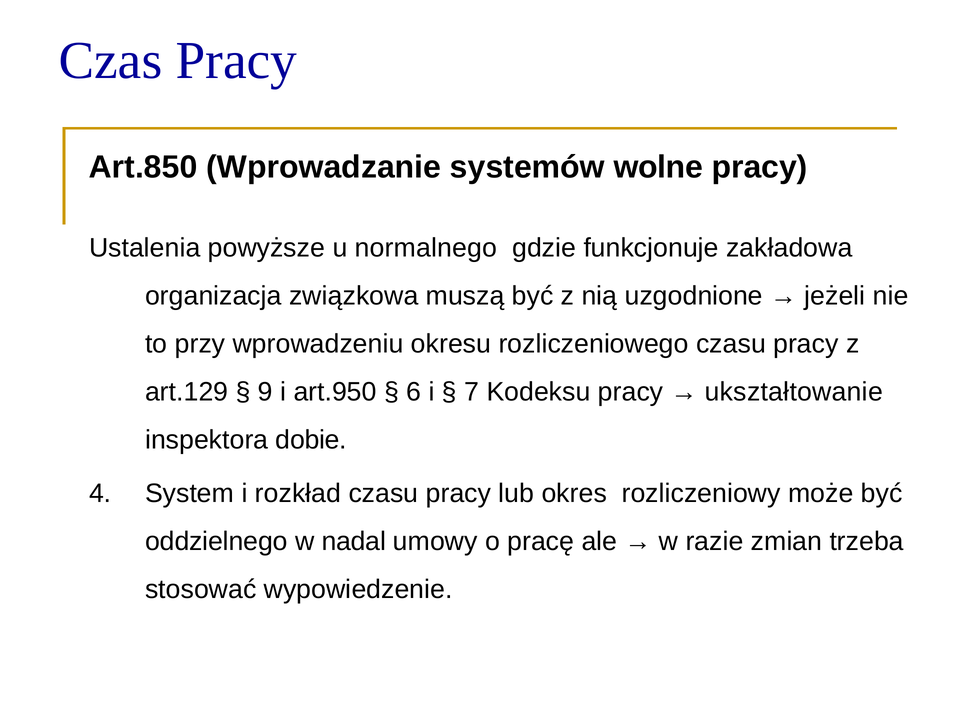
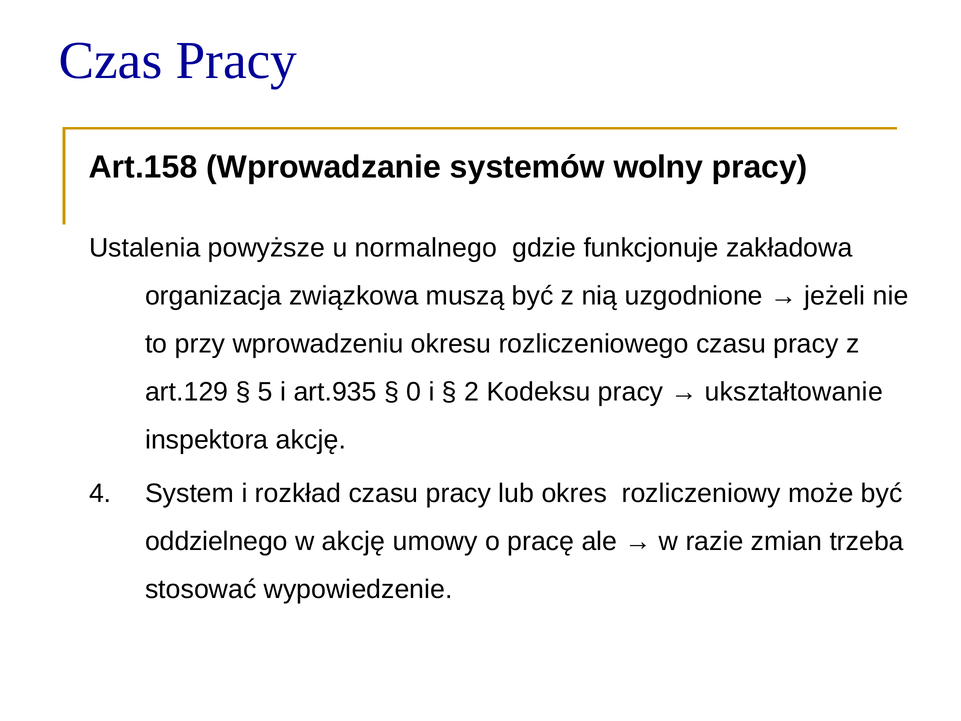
Art.850: Art.850 -> Art.158
wolne: wolne -> wolny
9: 9 -> 5
art.950: art.950 -> art.935
6: 6 -> 0
7: 7 -> 2
inspektora dobie: dobie -> akcję
w nadal: nadal -> akcję
